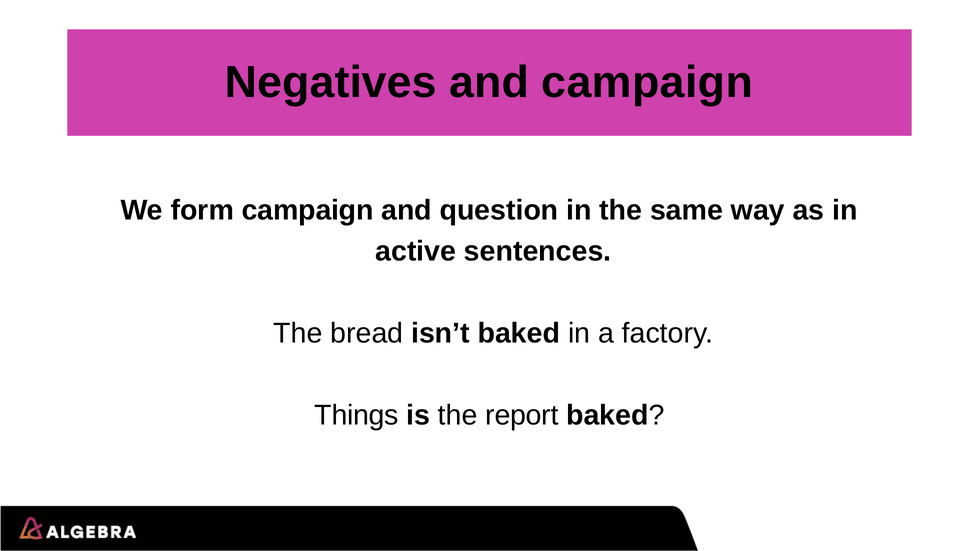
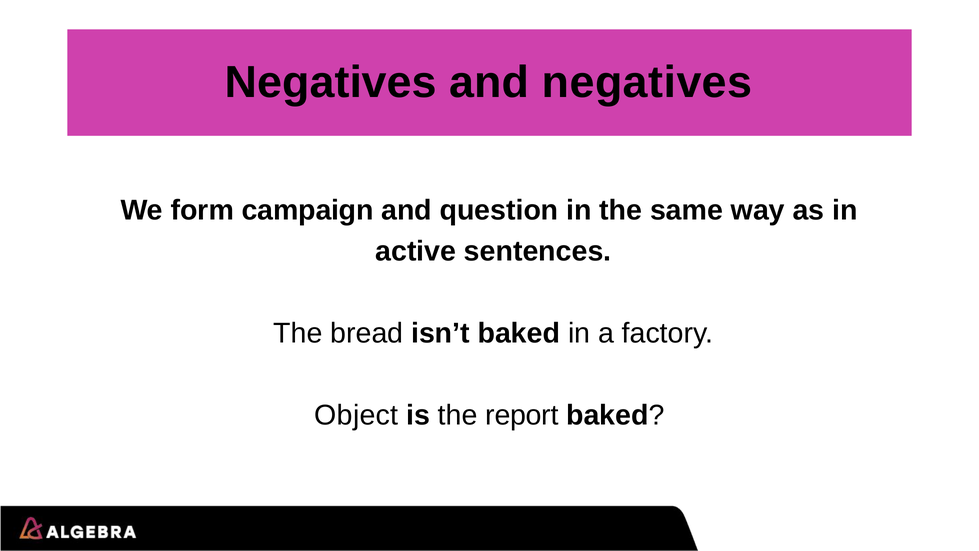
and campaign: campaign -> negatives
Things: Things -> Object
